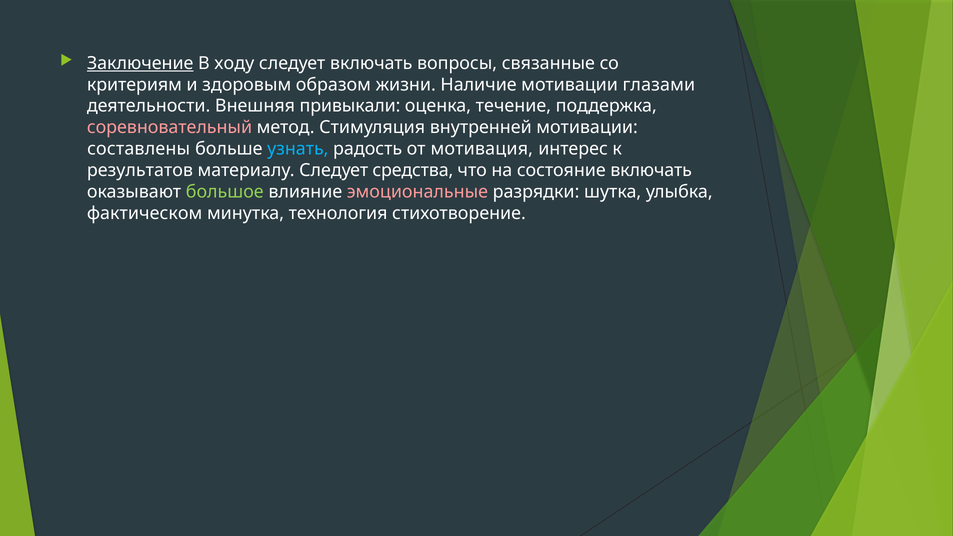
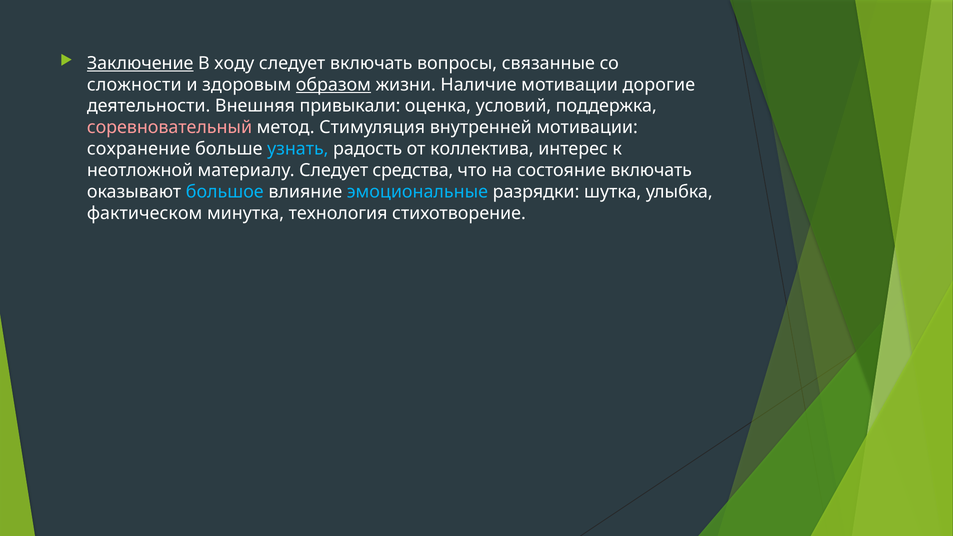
критериям: критериям -> сложности
образом underline: none -> present
глазами: глазами -> дорогие
течение: течение -> условий
составлены: составлены -> сохранение
мотивация: мотивация -> коллектива
результатов: результатов -> неотложной
большое colour: light green -> light blue
эмоциональные colour: pink -> light blue
